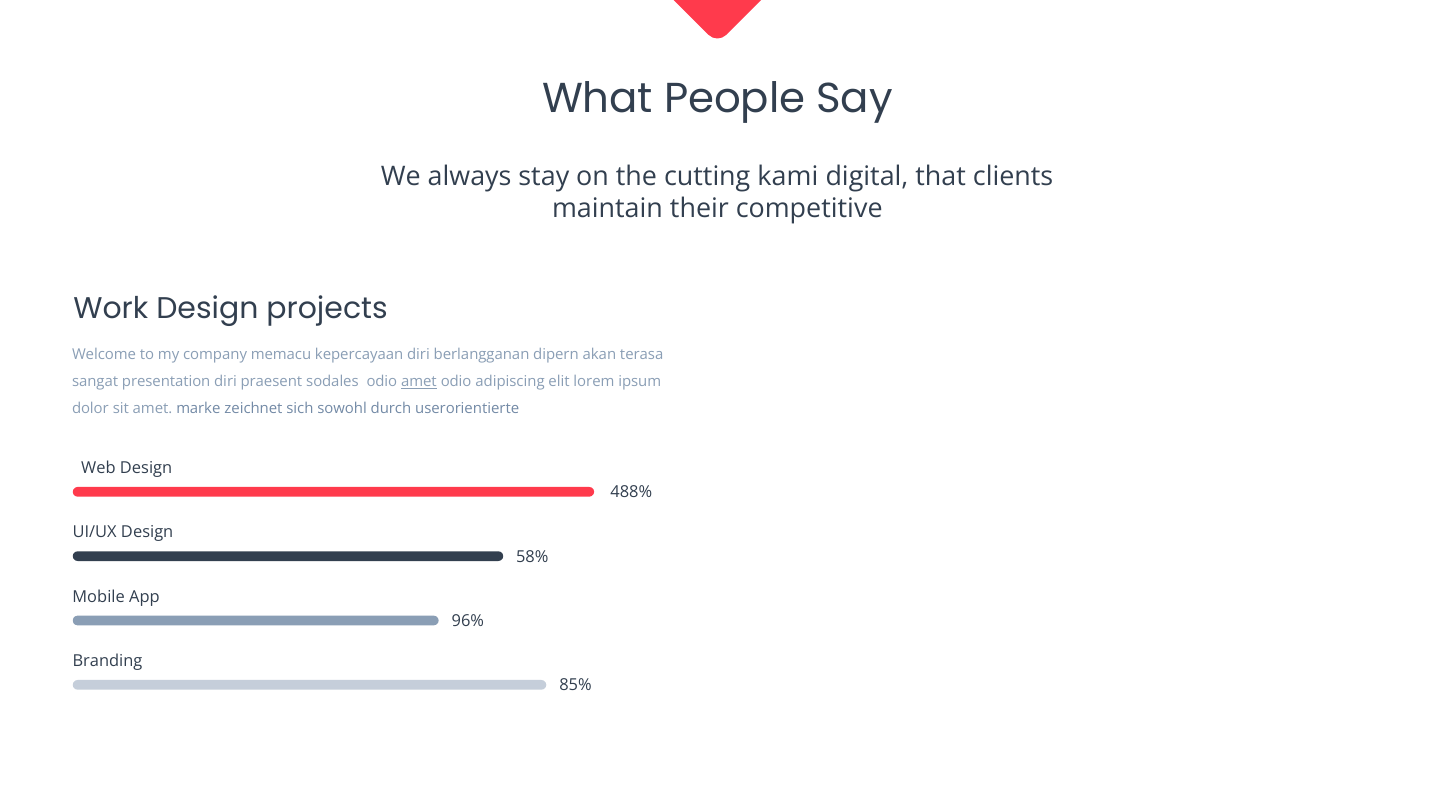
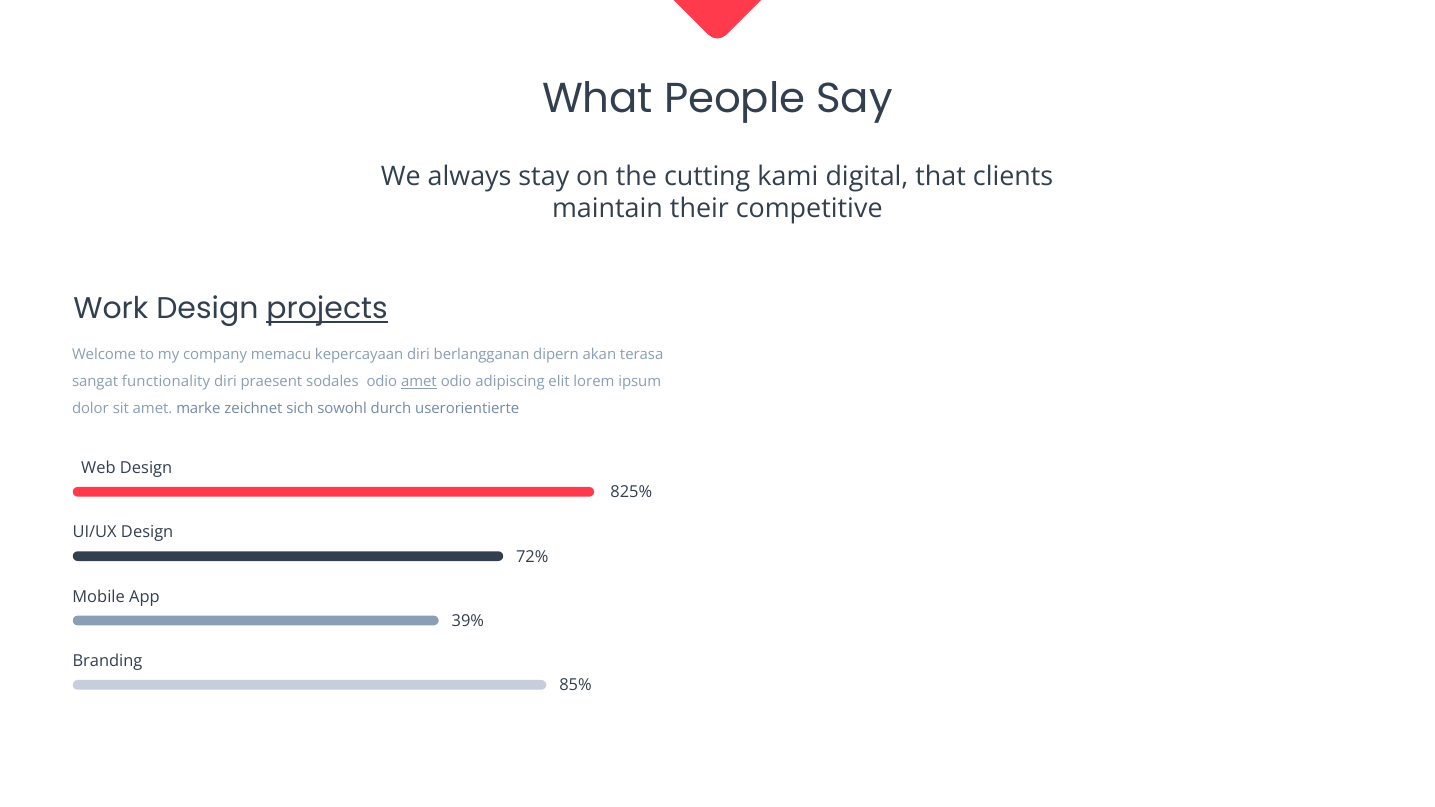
projects underline: none -> present
presentation: presentation -> functionality
488%: 488% -> 825%
58%: 58% -> 72%
96%: 96% -> 39%
